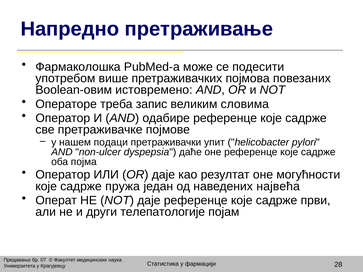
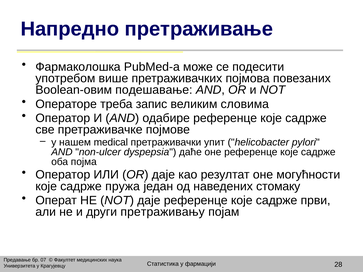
истовремено: истовремено -> подешавање
подаци: подаци -> medical
највећа: највећа -> стомаку
телепатологије: телепатологије -> претраживању
